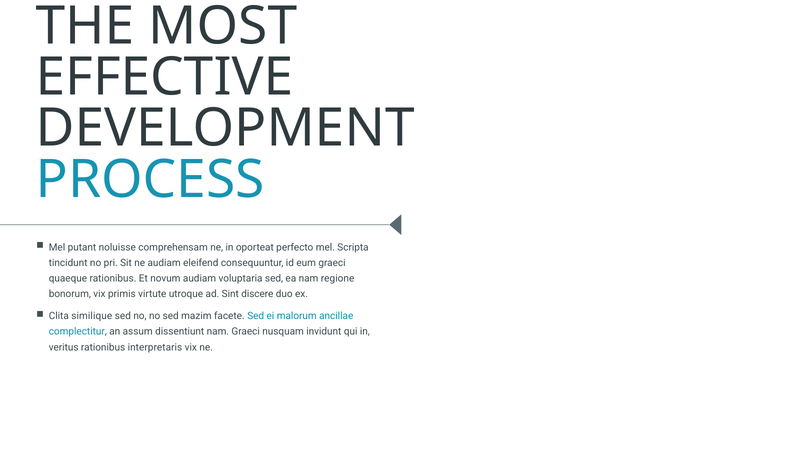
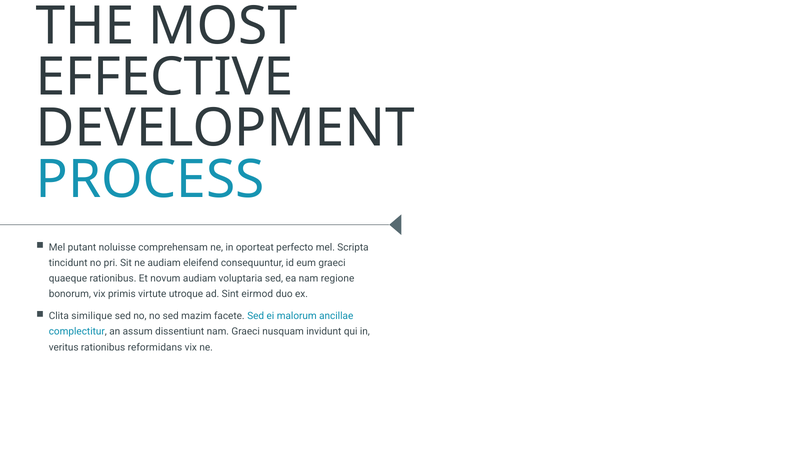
discere: discere -> eirmod
interpretaris: interpretaris -> reformidans
